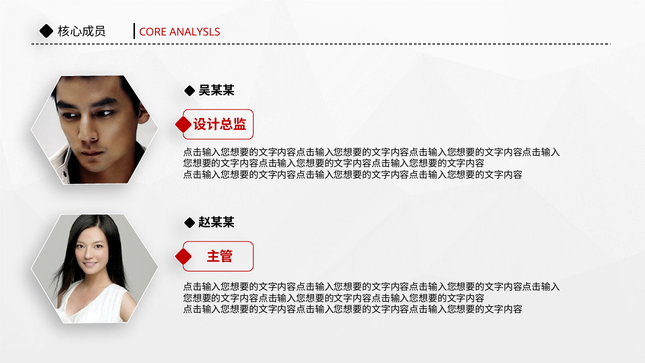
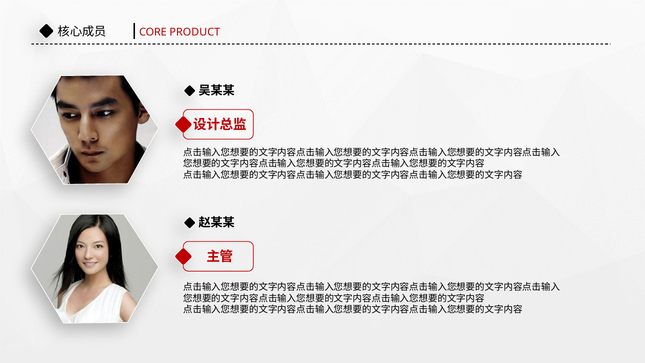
ANALYSLS: ANALYSLS -> PRODUCT
